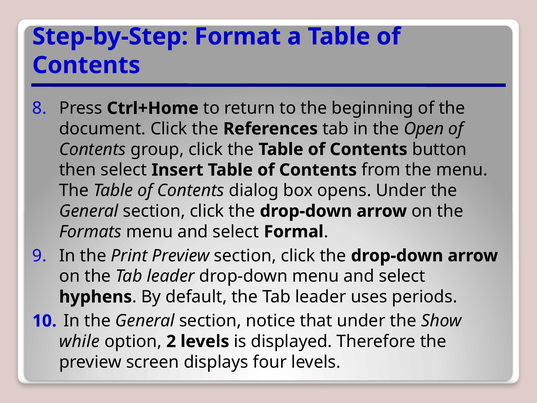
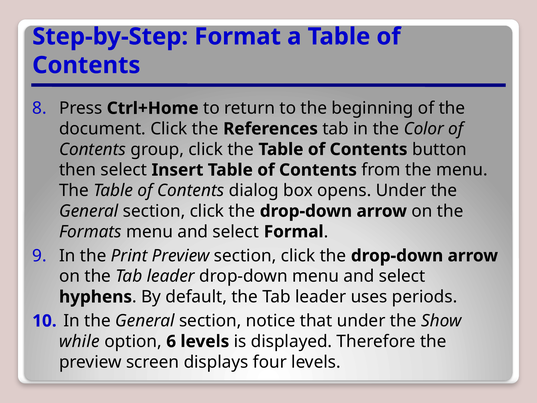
Open: Open -> Color
2: 2 -> 6
